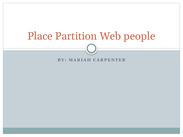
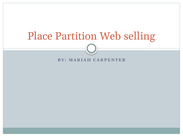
people: people -> selling
